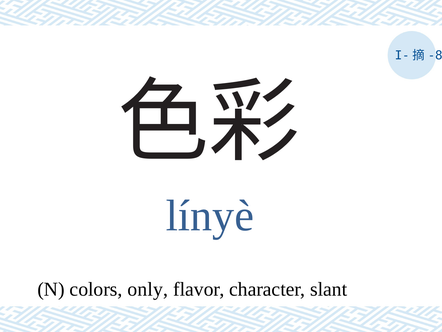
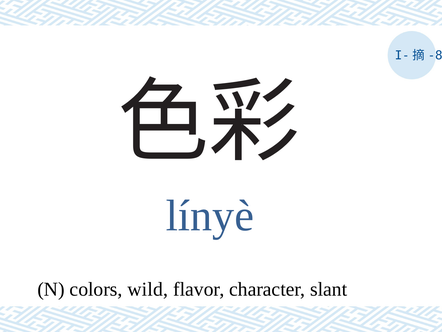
only: only -> wild
